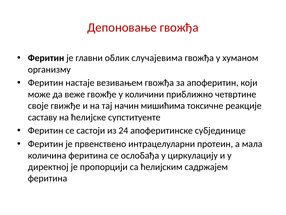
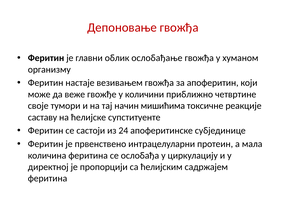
случајевима: случајевима -> ослобађање
гвижђе: гвижђе -> тумори
